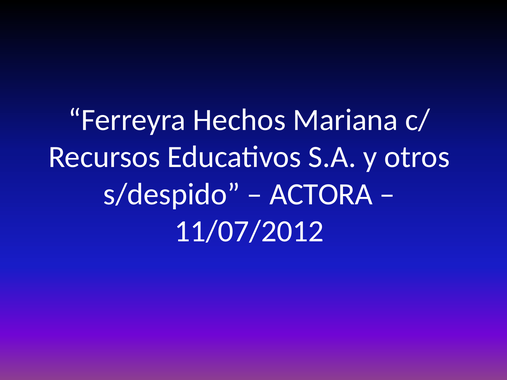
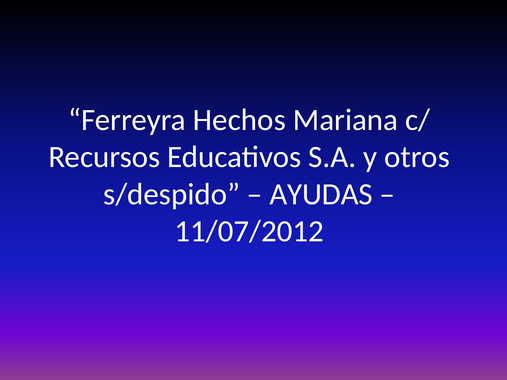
ACTORA: ACTORA -> AYUDAS
